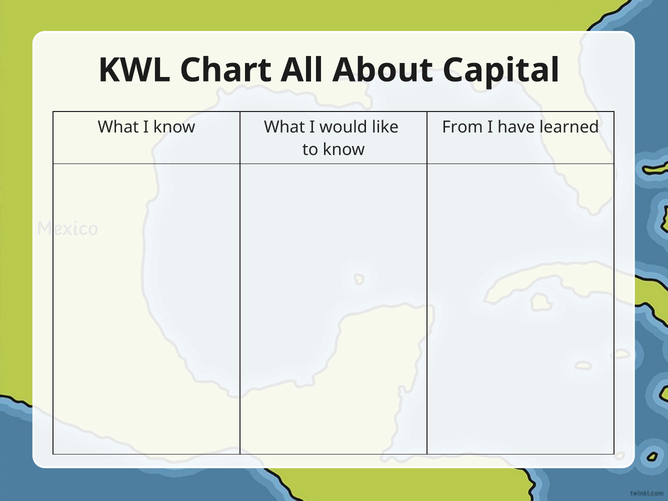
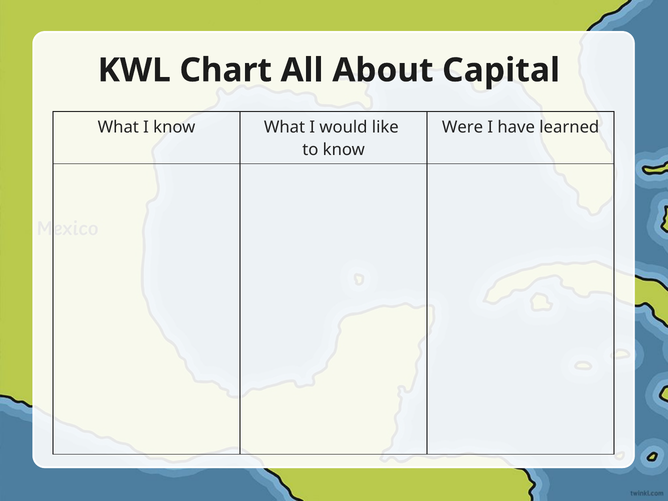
From: From -> Were
